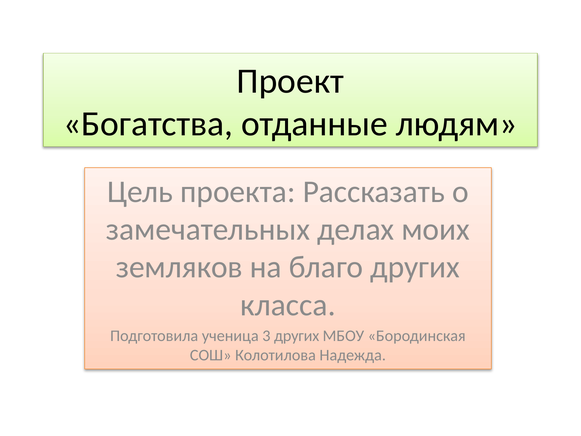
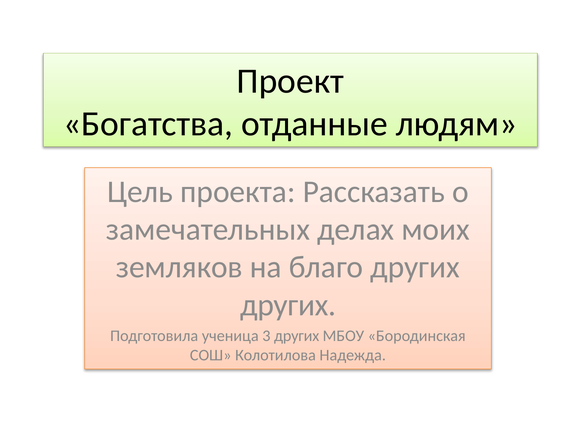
класса at (288, 305): класса -> других
